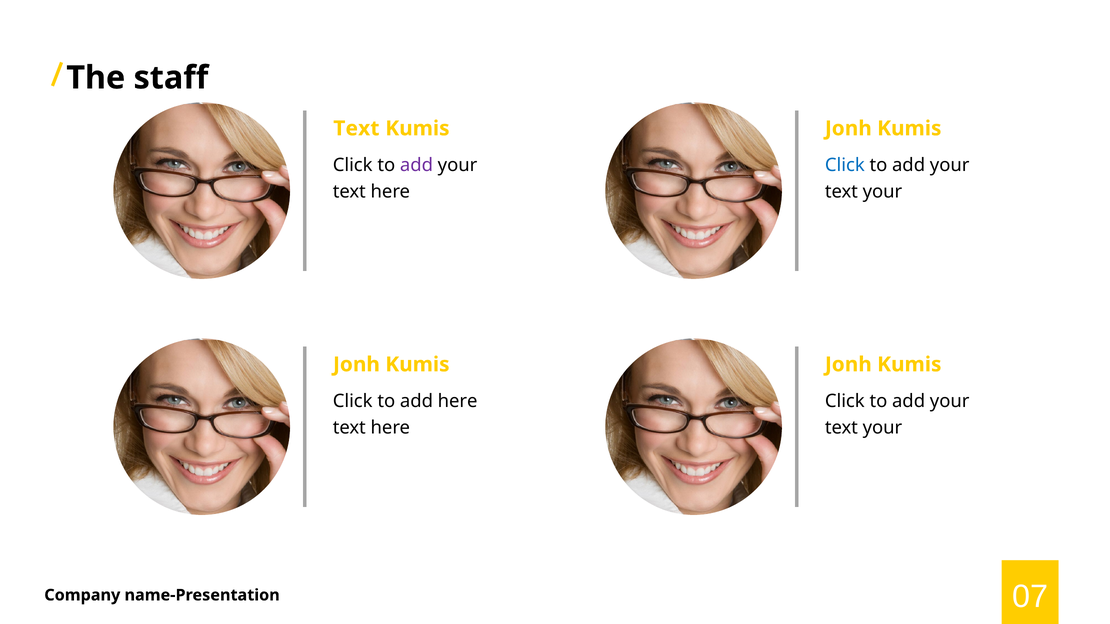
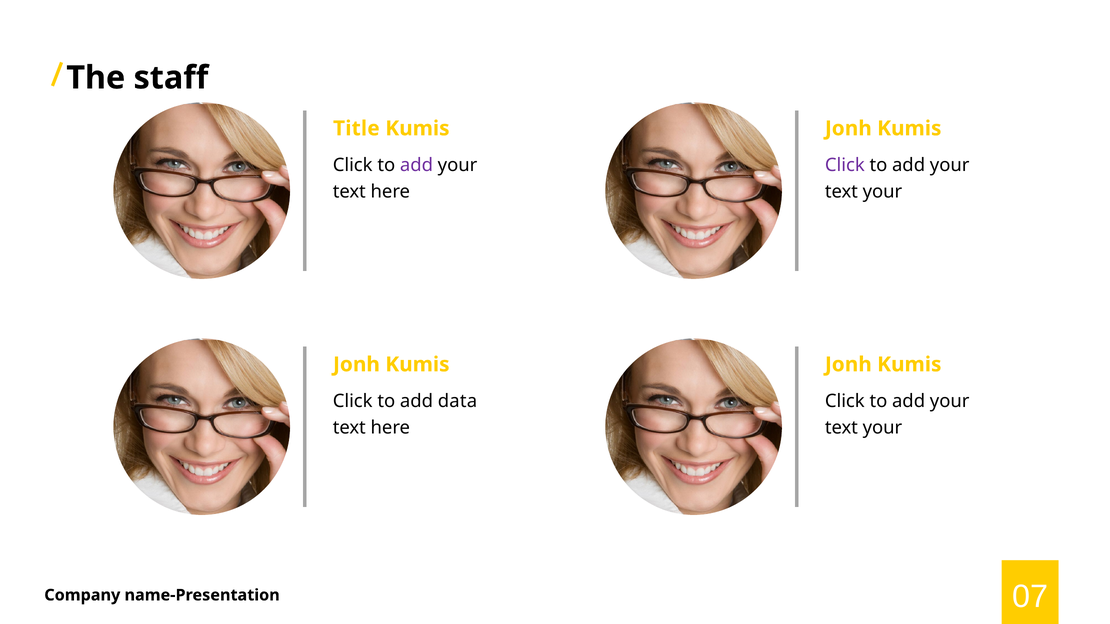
Text at (356, 129): Text -> Title
Click at (845, 165) colour: blue -> purple
add here: here -> data
